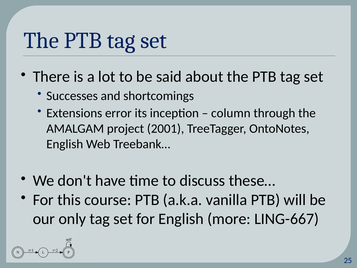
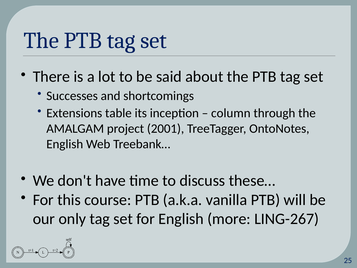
error: error -> table
LING-667: LING-667 -> LING-267
